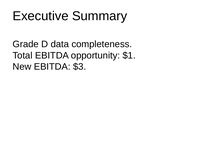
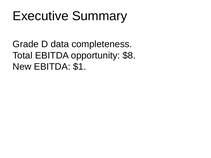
$1: $1 -> $8
$3: $3 -> $1
